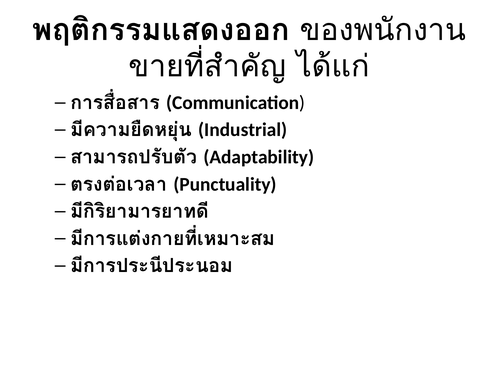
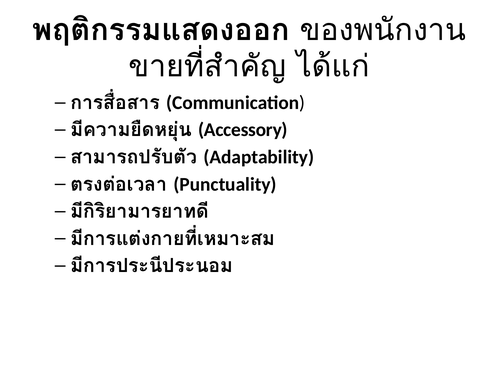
Industrial: Industrial -> Accessory
